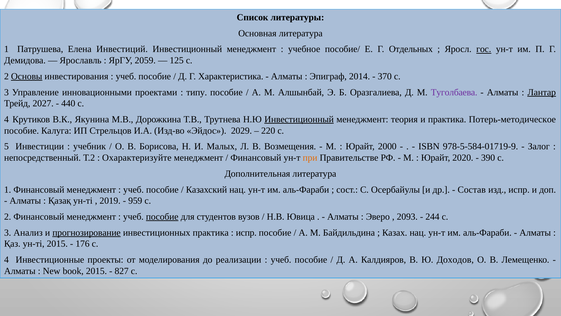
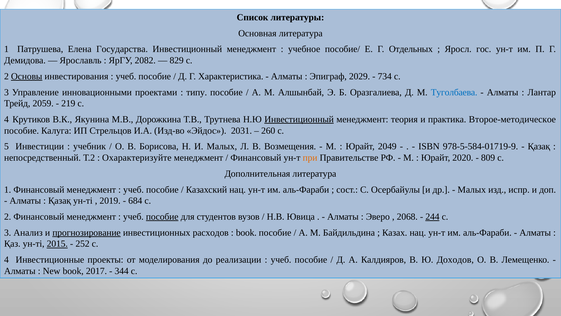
Инвестиций: Инвестиций -> Государства
гос underline: present -> none
2059: 2059 -> 2082
125: 125 -> 829
2014: 2014 -> 2029
370: 370 -> 734
Туголбаева colour: purple -> blue
Лантар underline: present -> none
2027: 2027 -> 2059
440: 440 -> 219
Потерь-методическое: Потерь-методическое -> Второе-методическое
2029: 2029 -> 2031
220: 220 -> 260
2000: 2000 -> 2049
Залог at (539, 146): Залог -> Қазақ
390: 390 -> 809
Состав at (472, 189): Состав -> Малых
959: 959 -> 684
2093: 2093 -> 2068
244 underline: none -> present
инвестиционных практика: практика -> расходов
испр at (246, 232): испр -> book
2015 at (57, 244) underline: none -> present
176: 176 -> 252
book 2015: 2015 -> 2017
827: 827 -> 344
